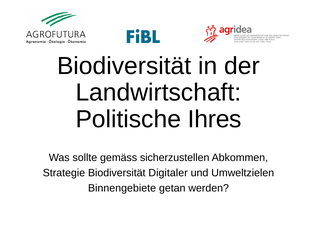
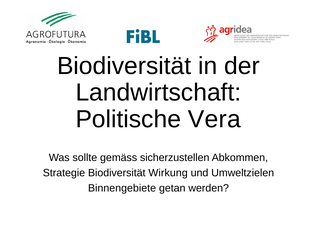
Ihres: Ihres -> Vera
Digitaler: Digitaler -> Wirkung
